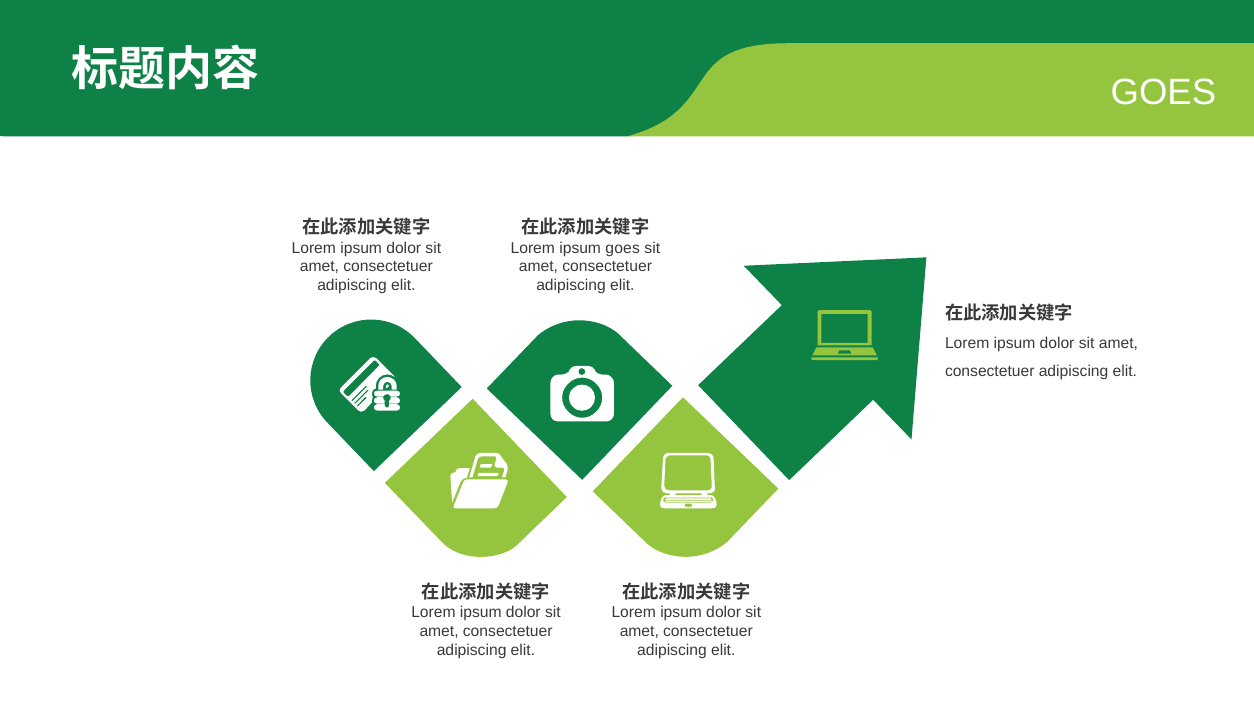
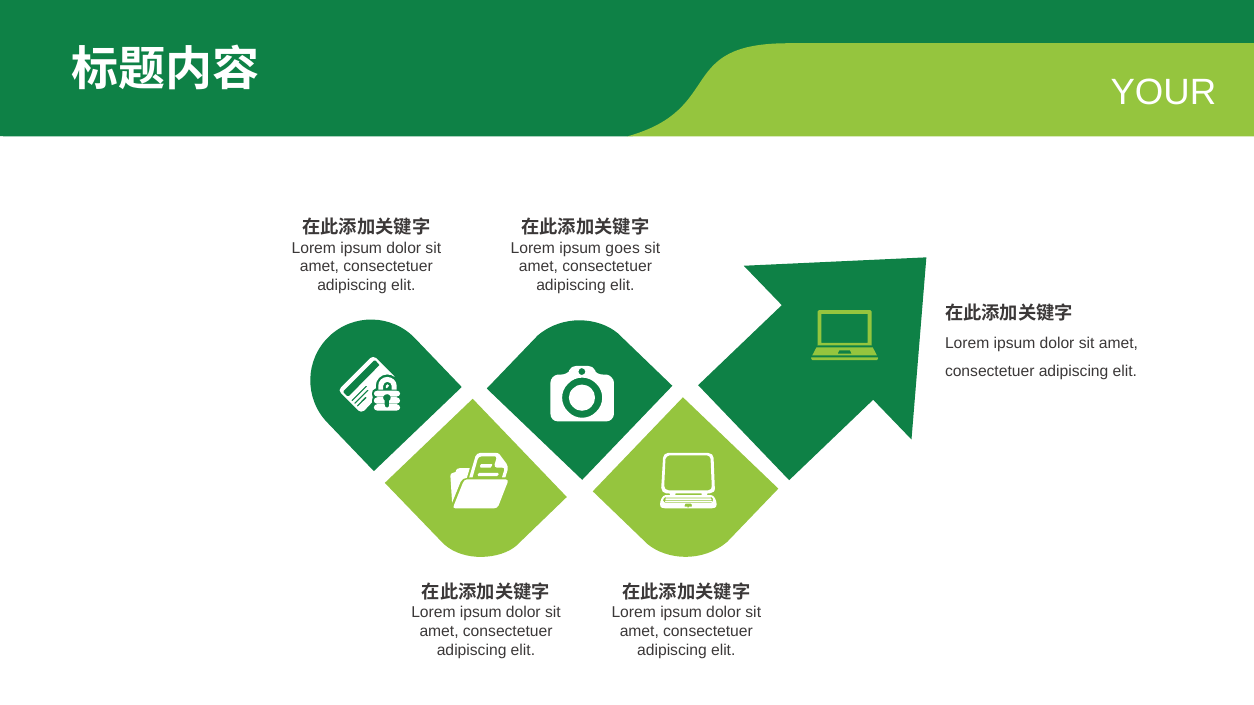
GOES at (1163, 92): GOES -> YOUR
